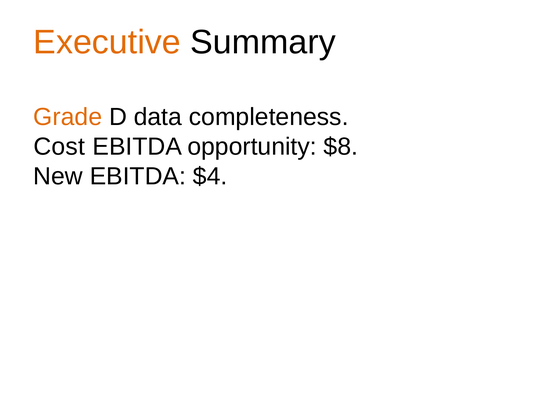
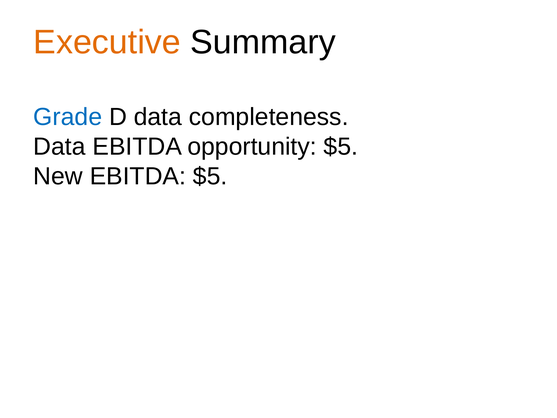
Grade colour: orange -> blue
Cost at (59, 147): Cost -> Data
opportunity $8: $8 -> $5
EBITDA $4: $4 -> $5
